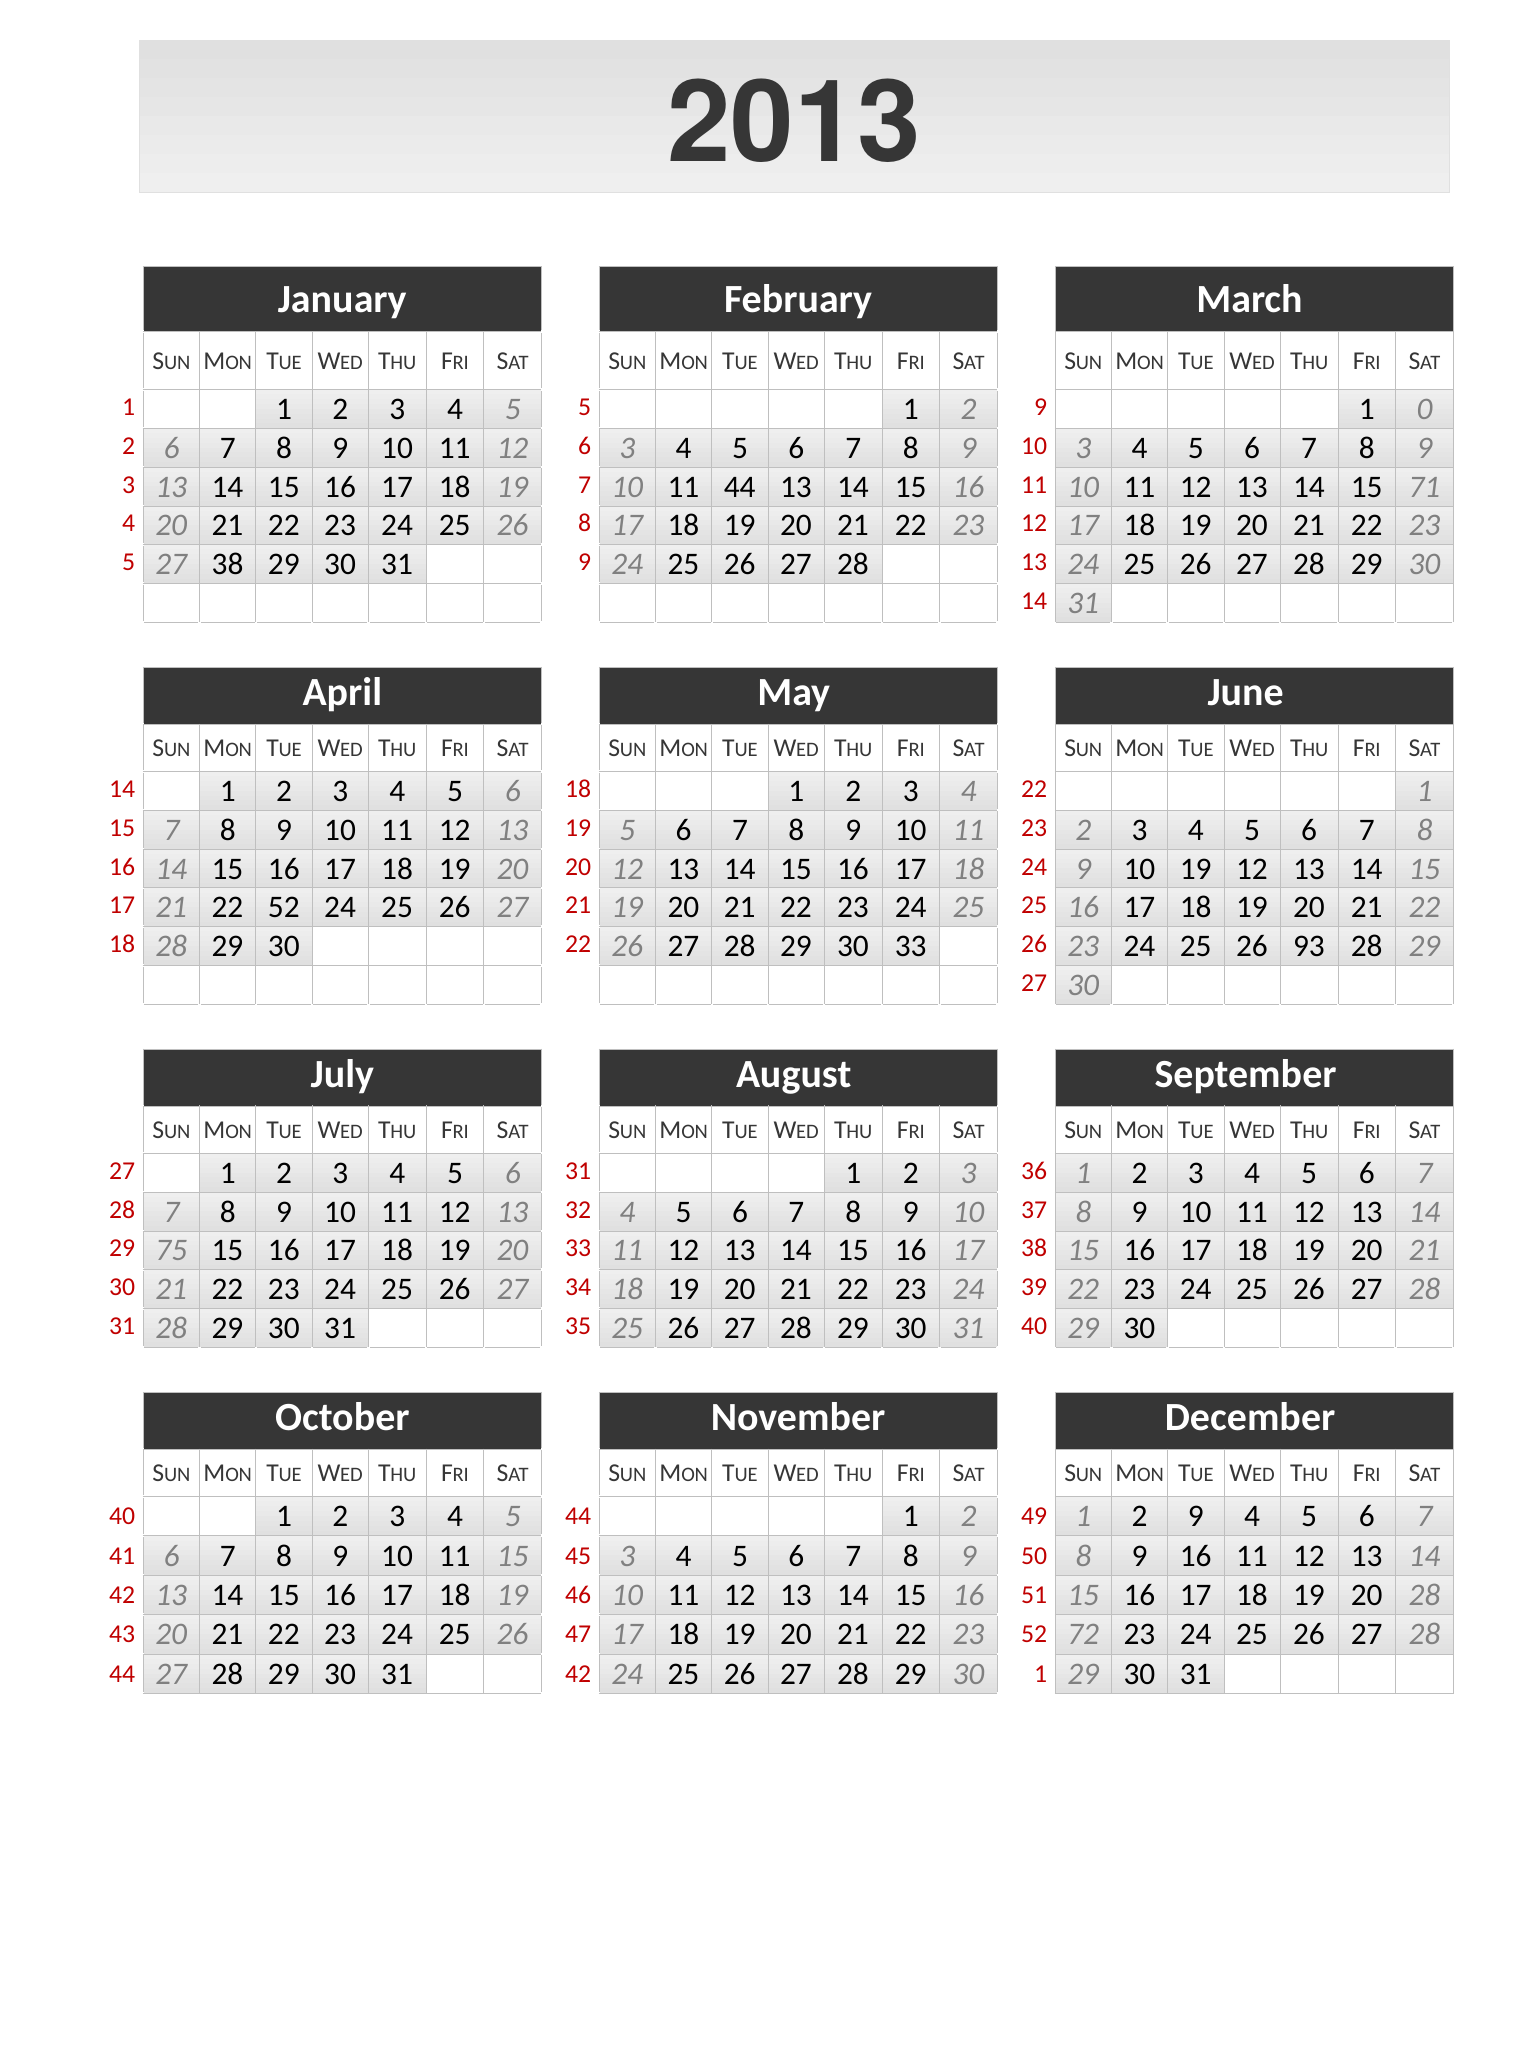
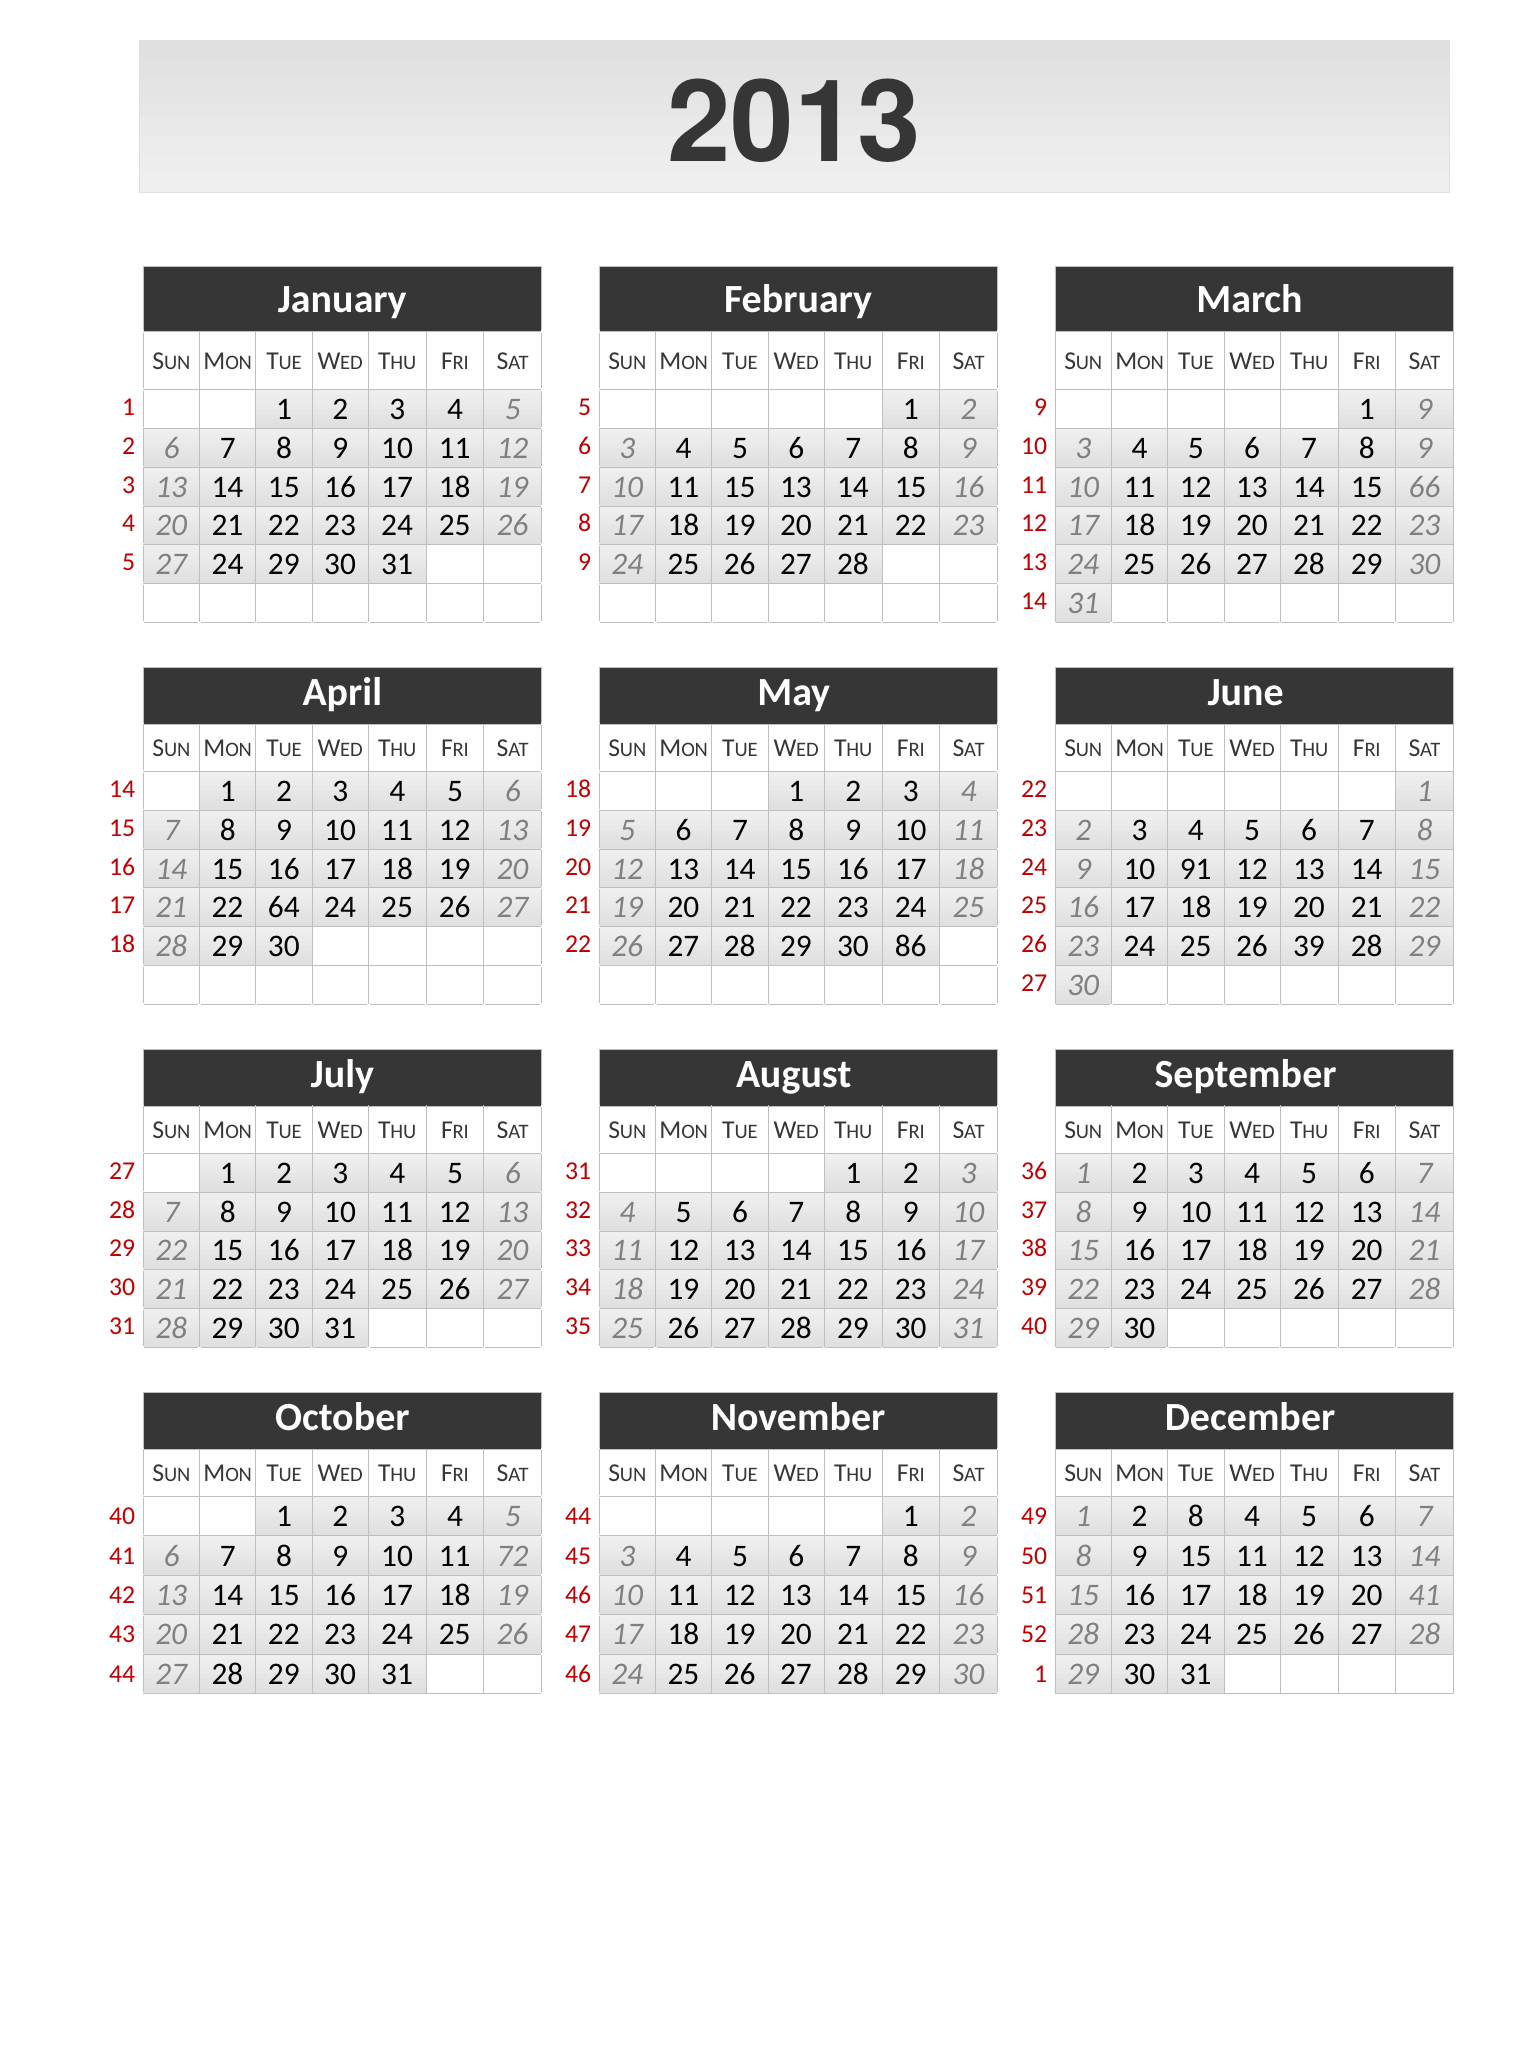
1 0: 0 -> 9
11 44: 44 -> 15
71: 71 -> 66
27 38: 38 -> 24
10 19: 19 -> 91
22 52: 52 -> 64
30 33: 33 -> 86
26 93: 93 -> 39
29 75: 75 -> 22
49 1 2 9: 9 -> 8
11 15: 15 -> 72
9 16: 16 -> 15
20 28: 28 -> 41
52 72: 72 -> 28
31 42: 42 -> 46
